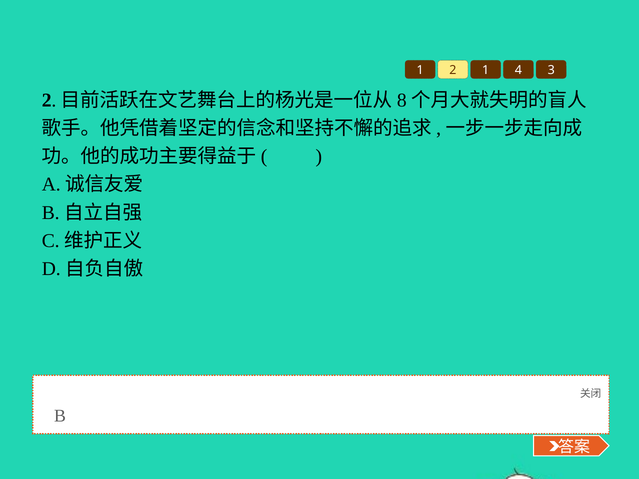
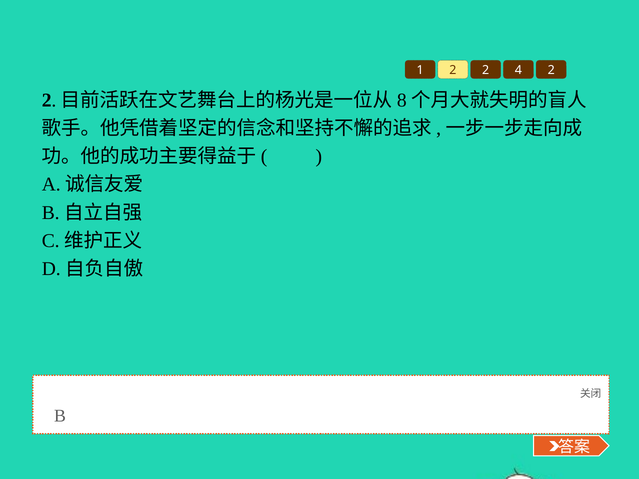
2 1: 1 -> 2
4 3: 3 -> 2
